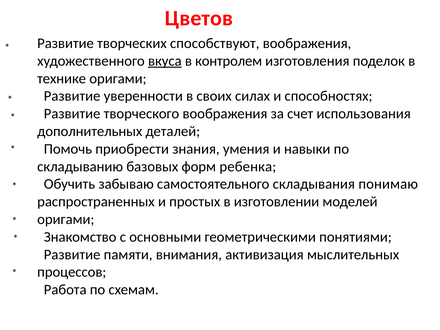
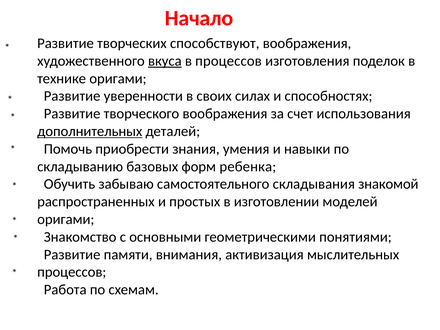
Цветов: Цветов -> Начало
в контролем: контролем -> процессов
дополнительных underline: none -> present
понимаю: понимаю -> знакомой
